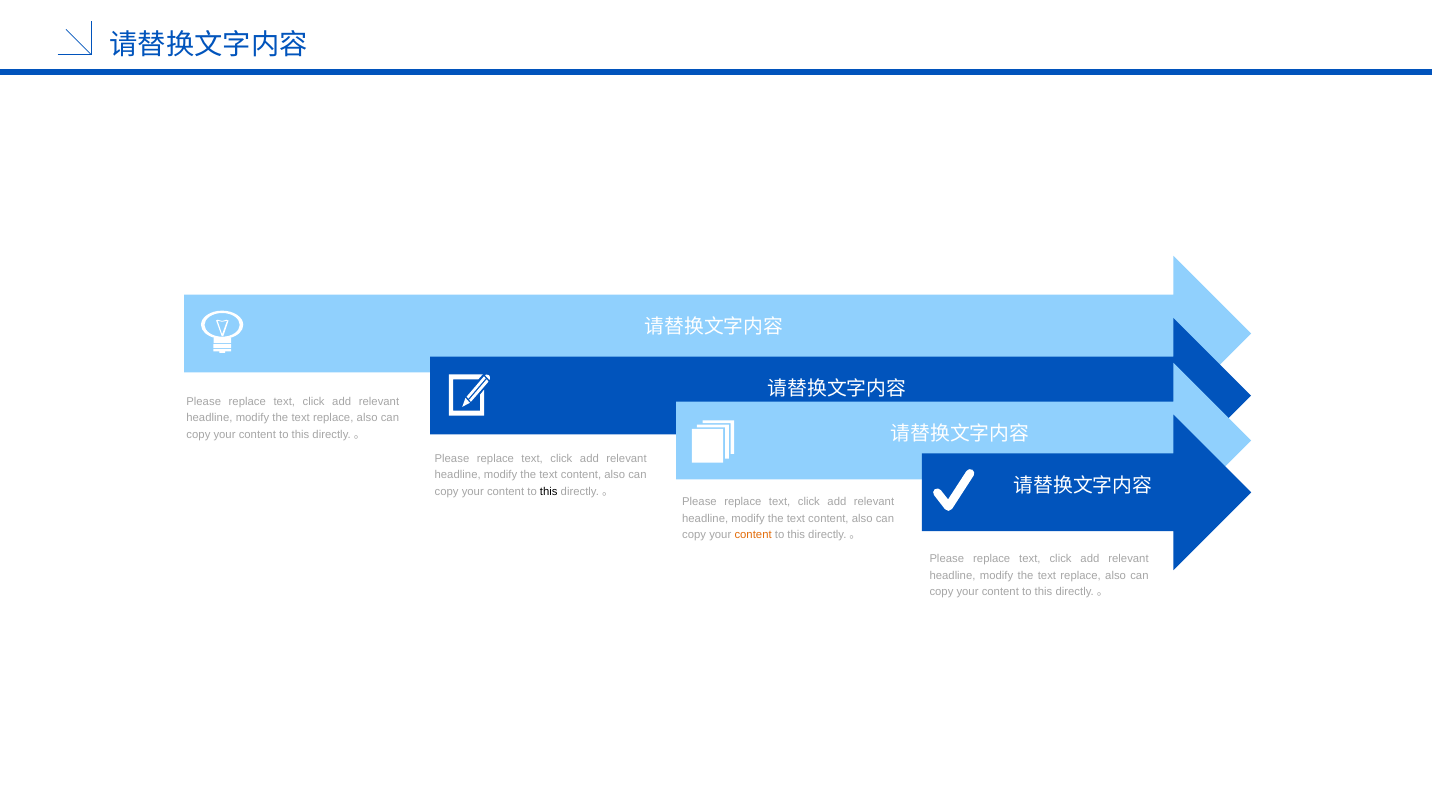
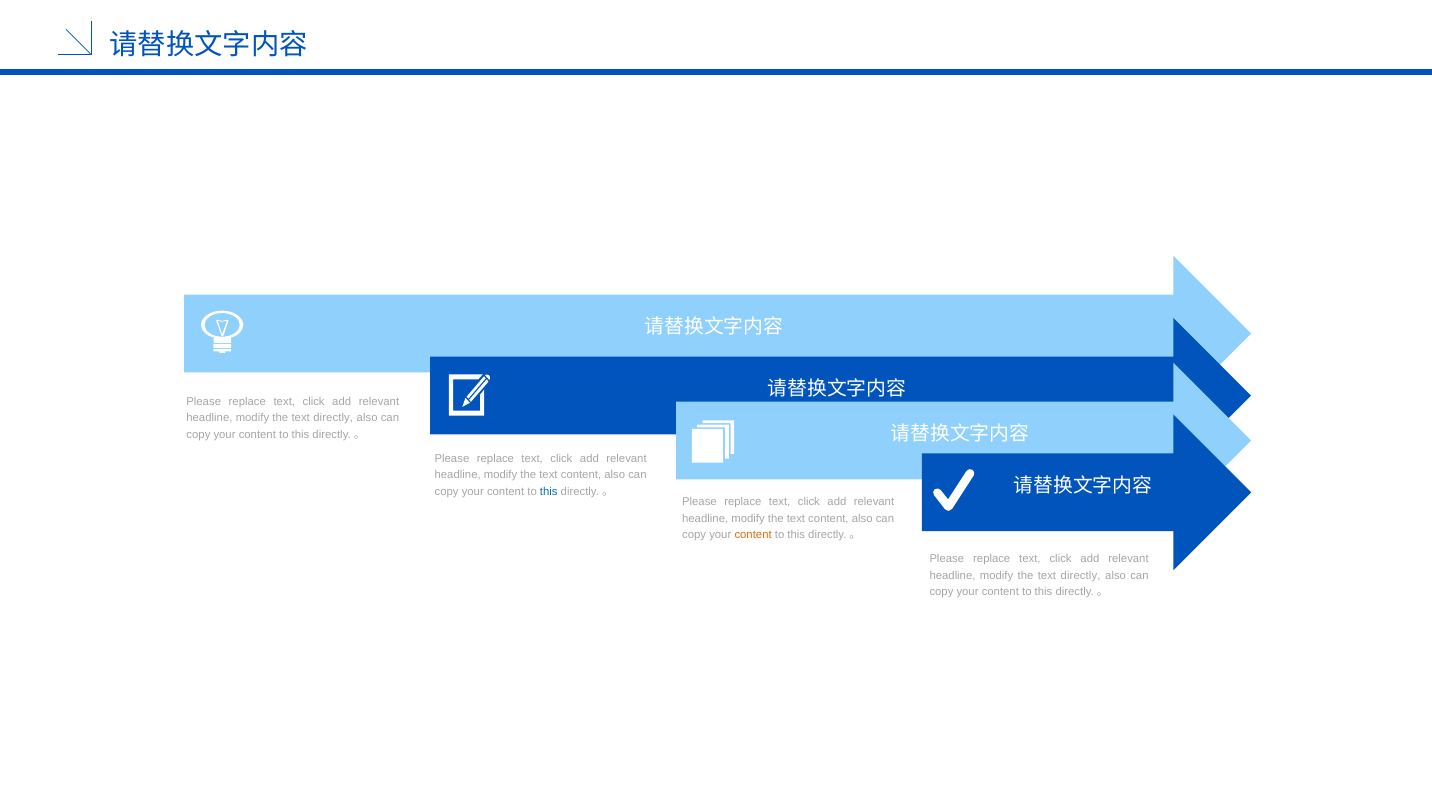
replace at (333, 418): replace -> directly
this at (549, 491) colour: black -> blue
replace at (1081, 575): replace -> directly
